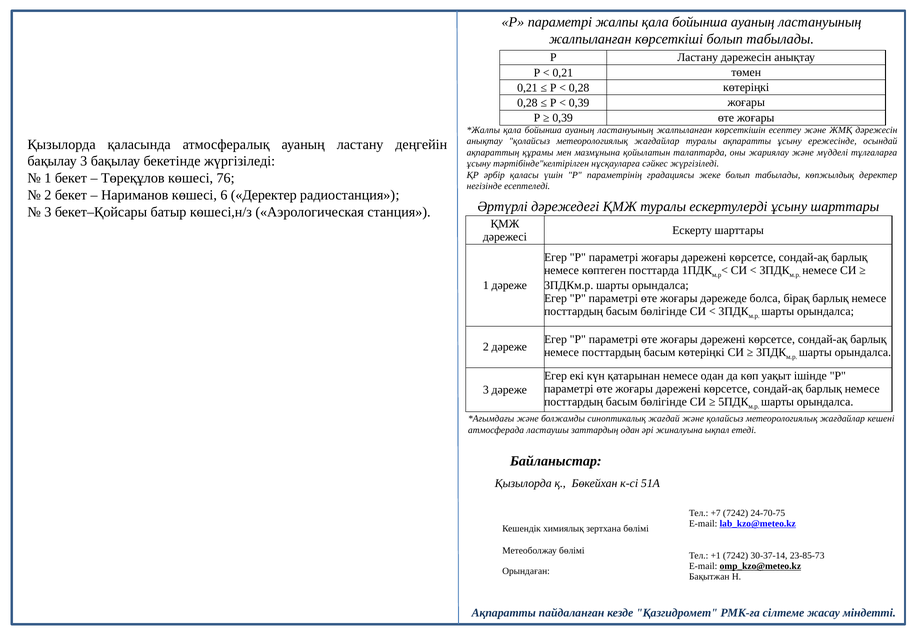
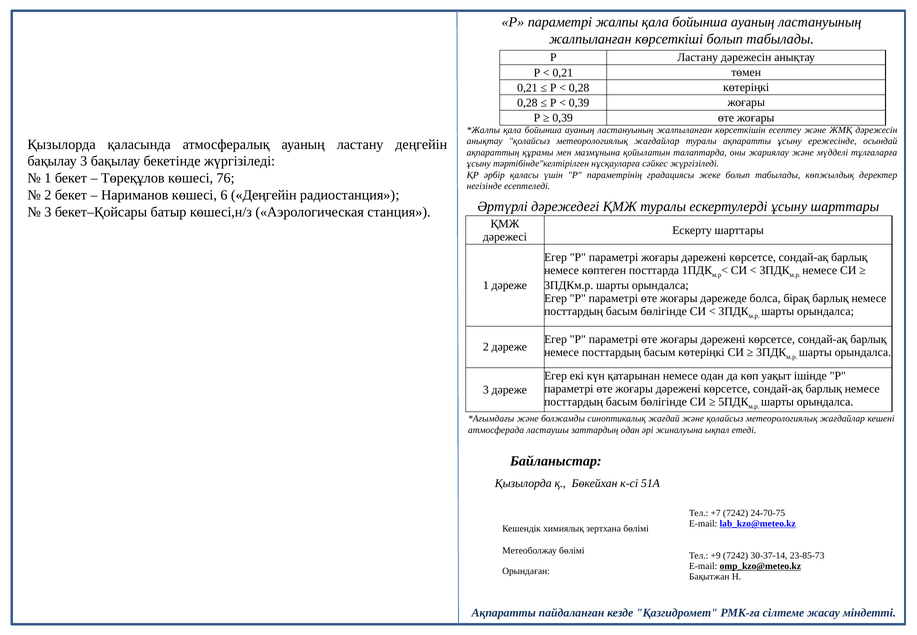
6 Деректер: Деректер -> Деңгейін
+1: +1 -> +9
